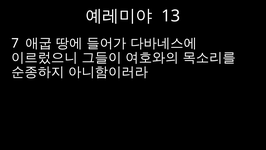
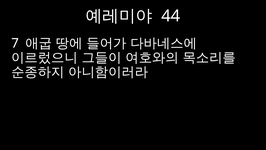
13: 13 -> 44
